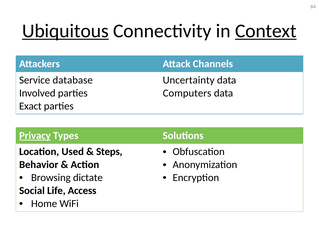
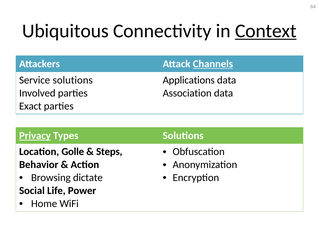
Ubiquitous underline: present -> none
Channels underline: none -> present
Service database: database -> solutions
Uncertainty: Uncertainty -> Applications
Computers: Computers -> Association
Used: Used -> Golle
Access: Access -> Power
